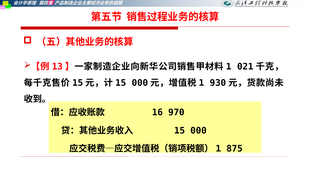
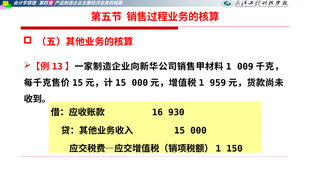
021: 021 -> 009
930: 930 -> 959
970: 970 -> 930
875: 875 -> 150
